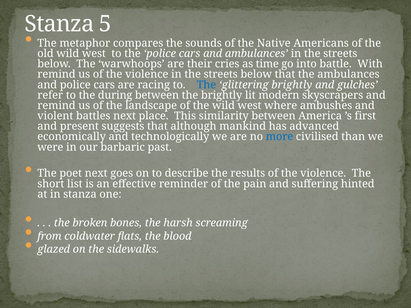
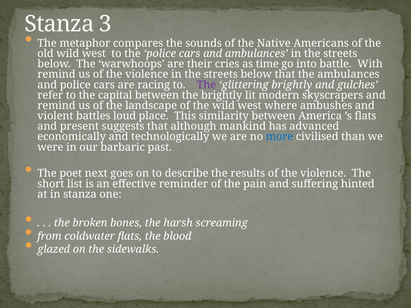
5: 5 -> 3
The at (206, 85) colour: blue -> purple
during: during -> capital
battles next: next -> loud
’s first: first -> flats
